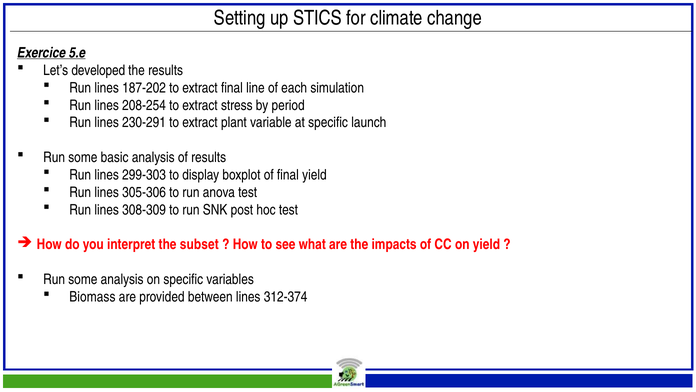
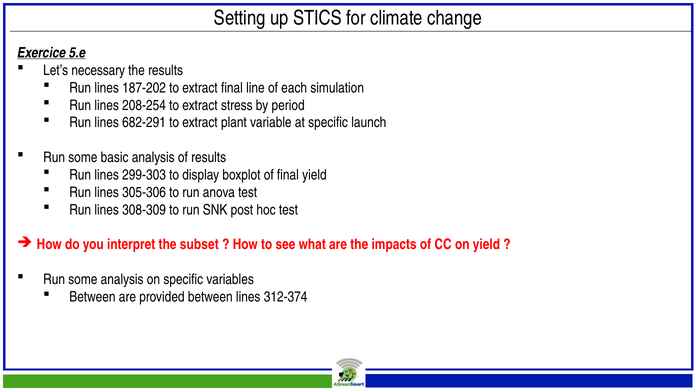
developed: developed -> necessary
230-291: 230-291 -> 682-291
Biomass at (92, 297): Biomass -> Between
